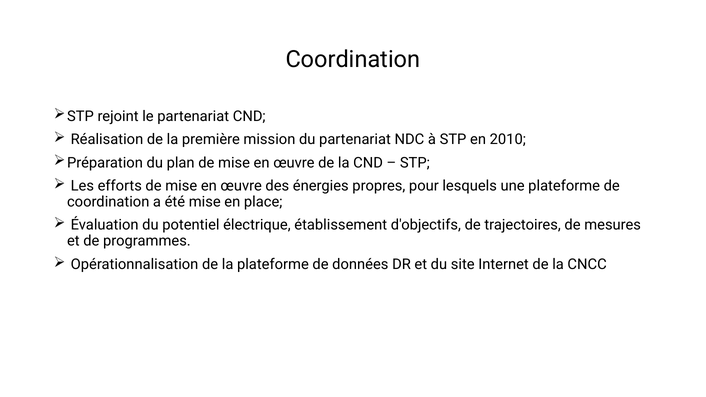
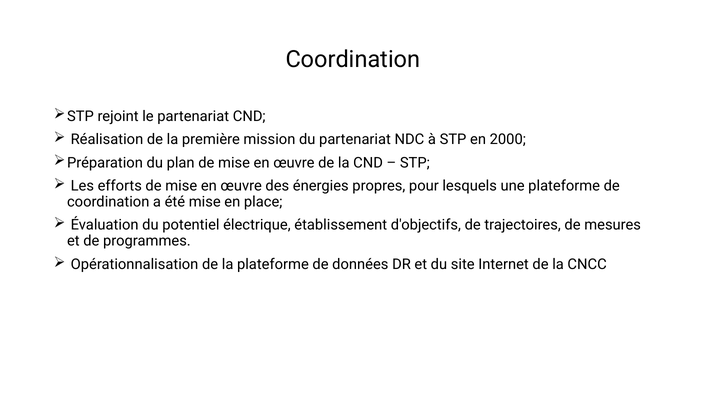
2010: 2010 -> 2000
